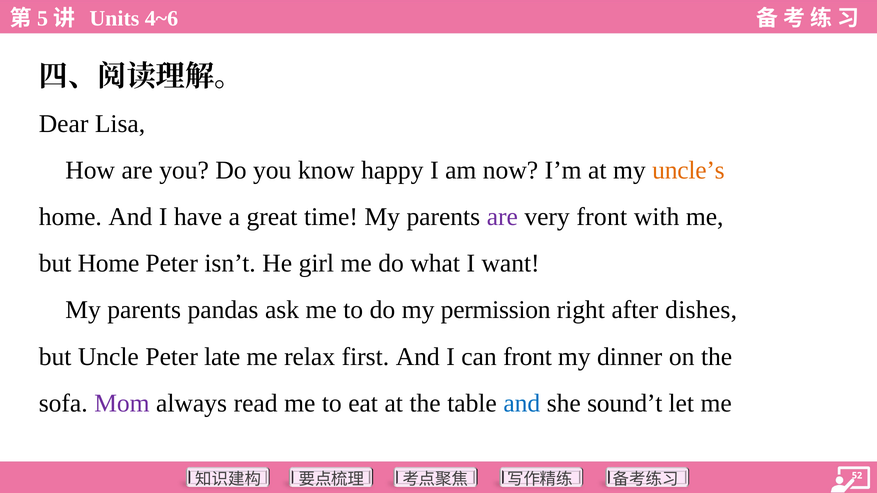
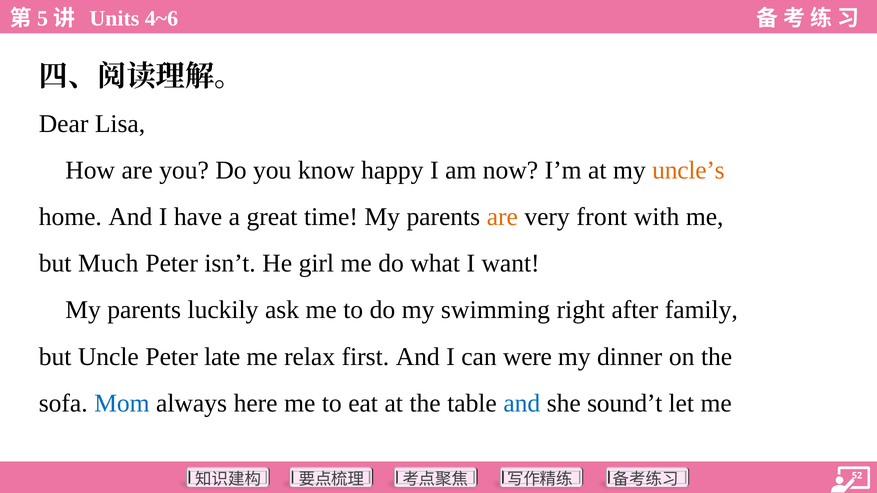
are at (502, 217) colour: purple -> orange
but Home: Home -> Much
pandas: pandas -> luckily
permission: permission -> swimming
dishes: dishes -> family
can front: front -> were
Mom colour: purple -> blue
read: read -> here
